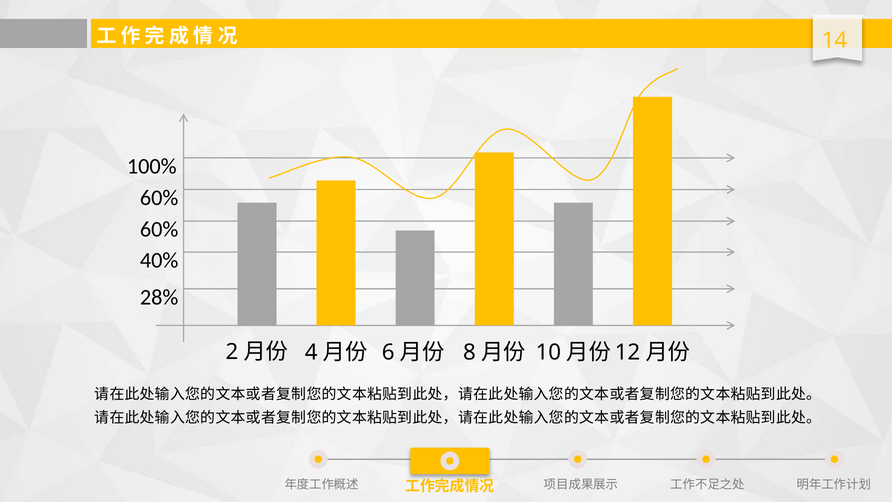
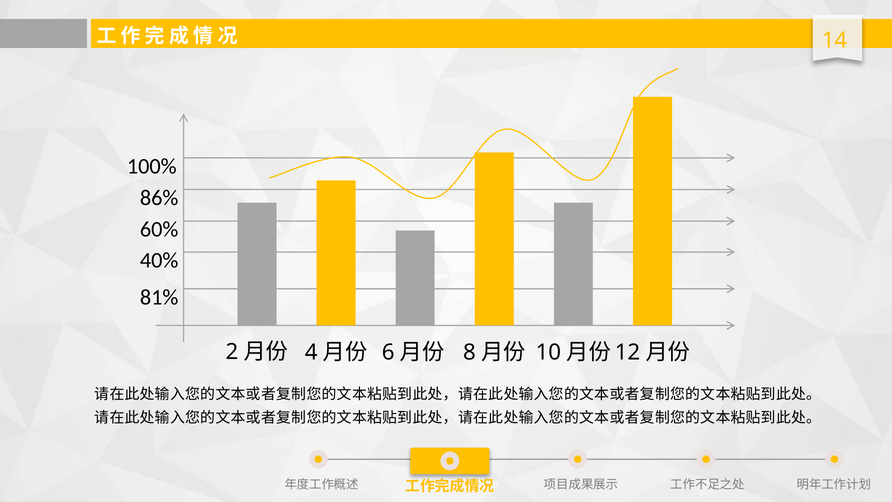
60% at (159, 198): 60% -> 86%
28%: 28% -> 81%
